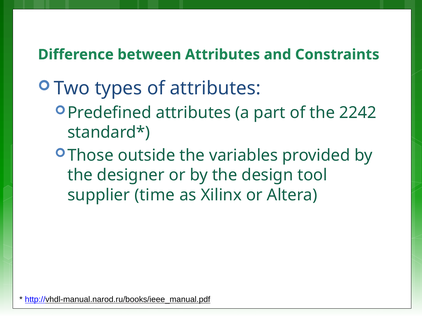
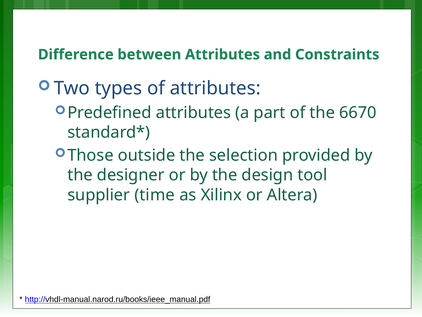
2242: 2242 -> 6670
variables: variables -> selection
